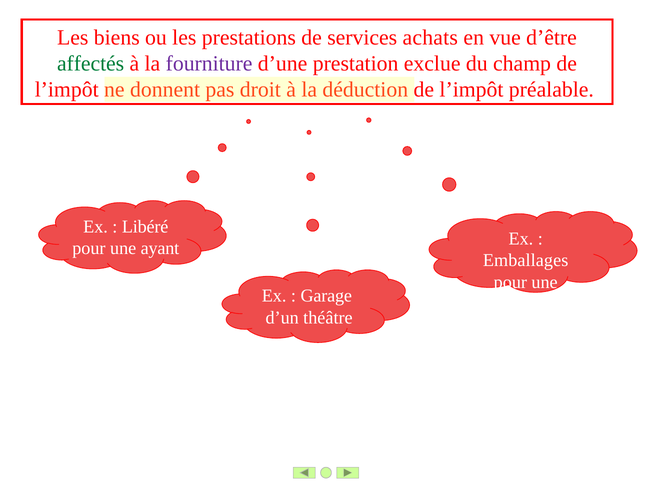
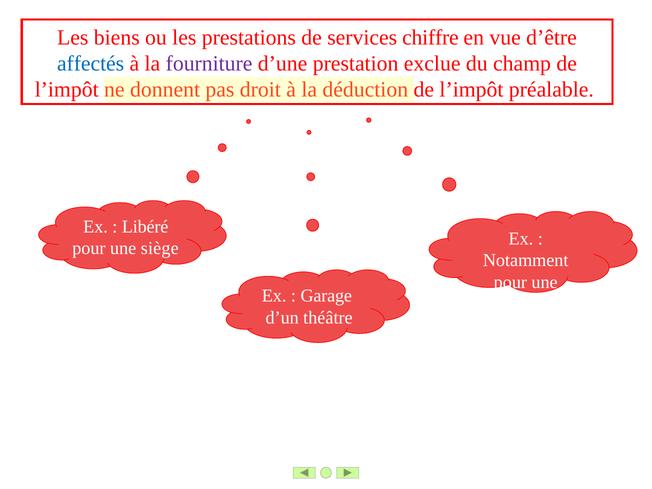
achats: achats -> chiffre
affectés colour: green -> blue
ayant: ayant -> siège
Emballages: Emballages -> Notamment
